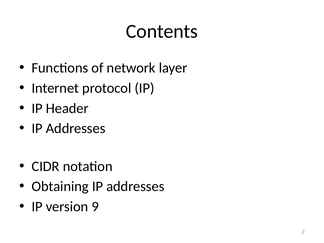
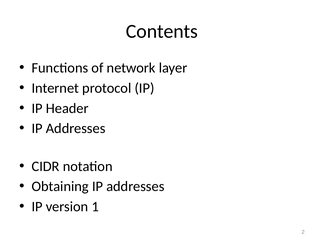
9: 9 -> 1
